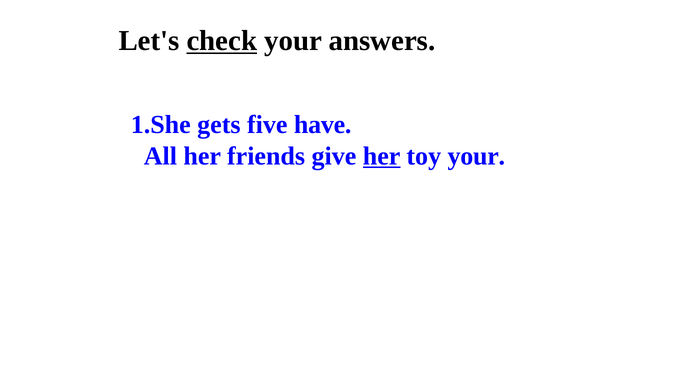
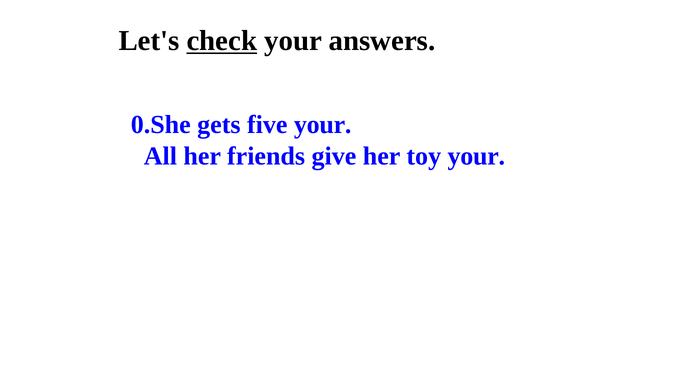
1.She: 1.She -> 0.She
five have: have -> your
her at (382, 156) underline: present -> none
